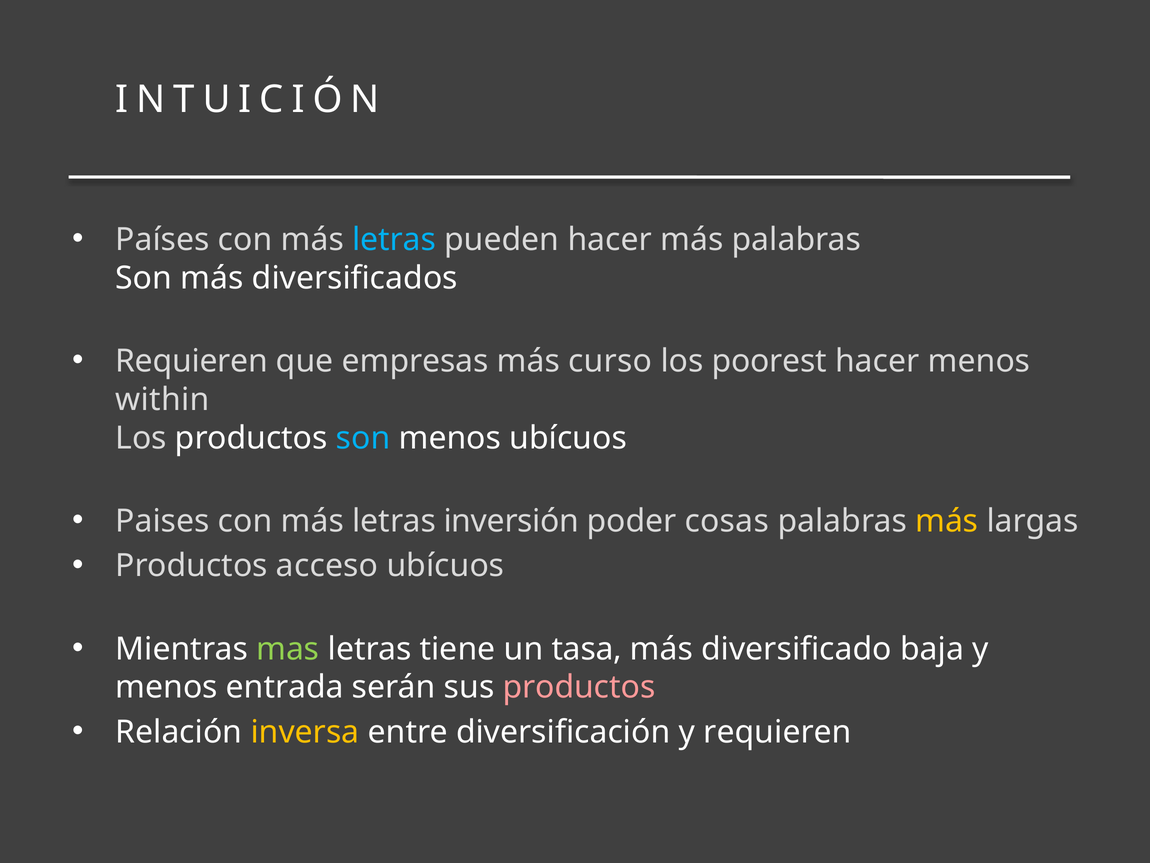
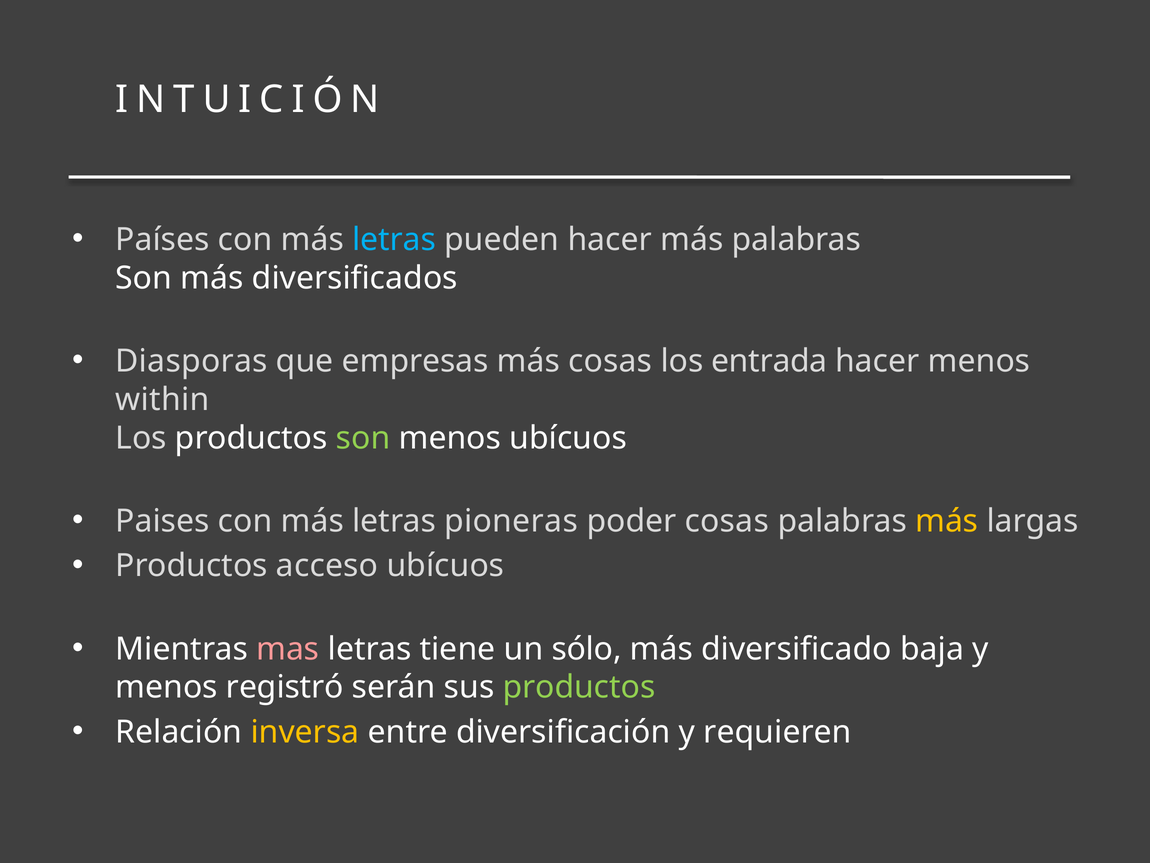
Requieren at (192, 361): Requieren -> Diasporas
más curso: curso -> cosas
poorest: poorest -> entrada
son at (363, 438) colour: light blue -> light green
inversión: inversión -> pioneras
mas colour: light green -> pink
tasa: tasa -> sólo
entrada: entrada -> registró
productos at (579, 687) colour: pink -> light green
